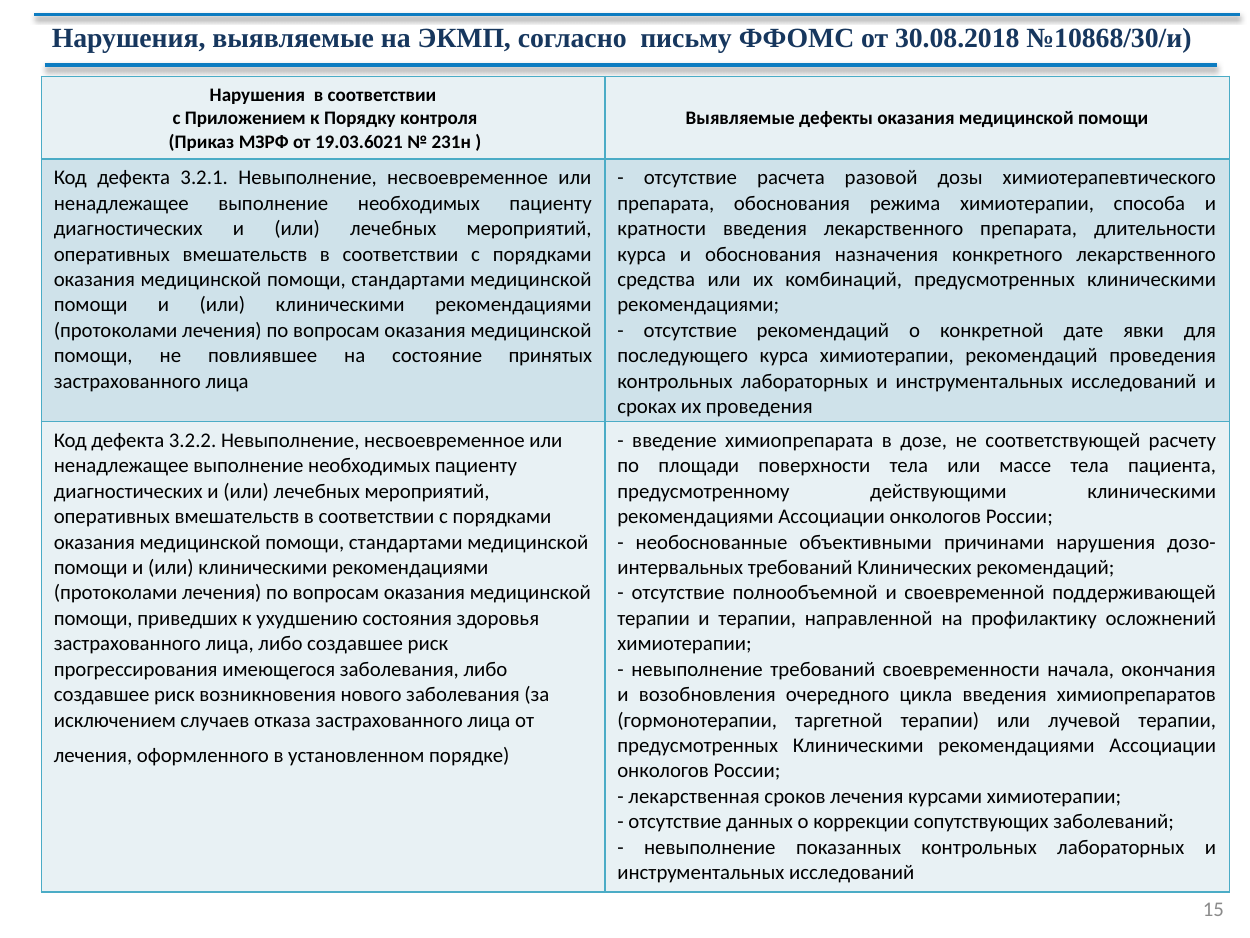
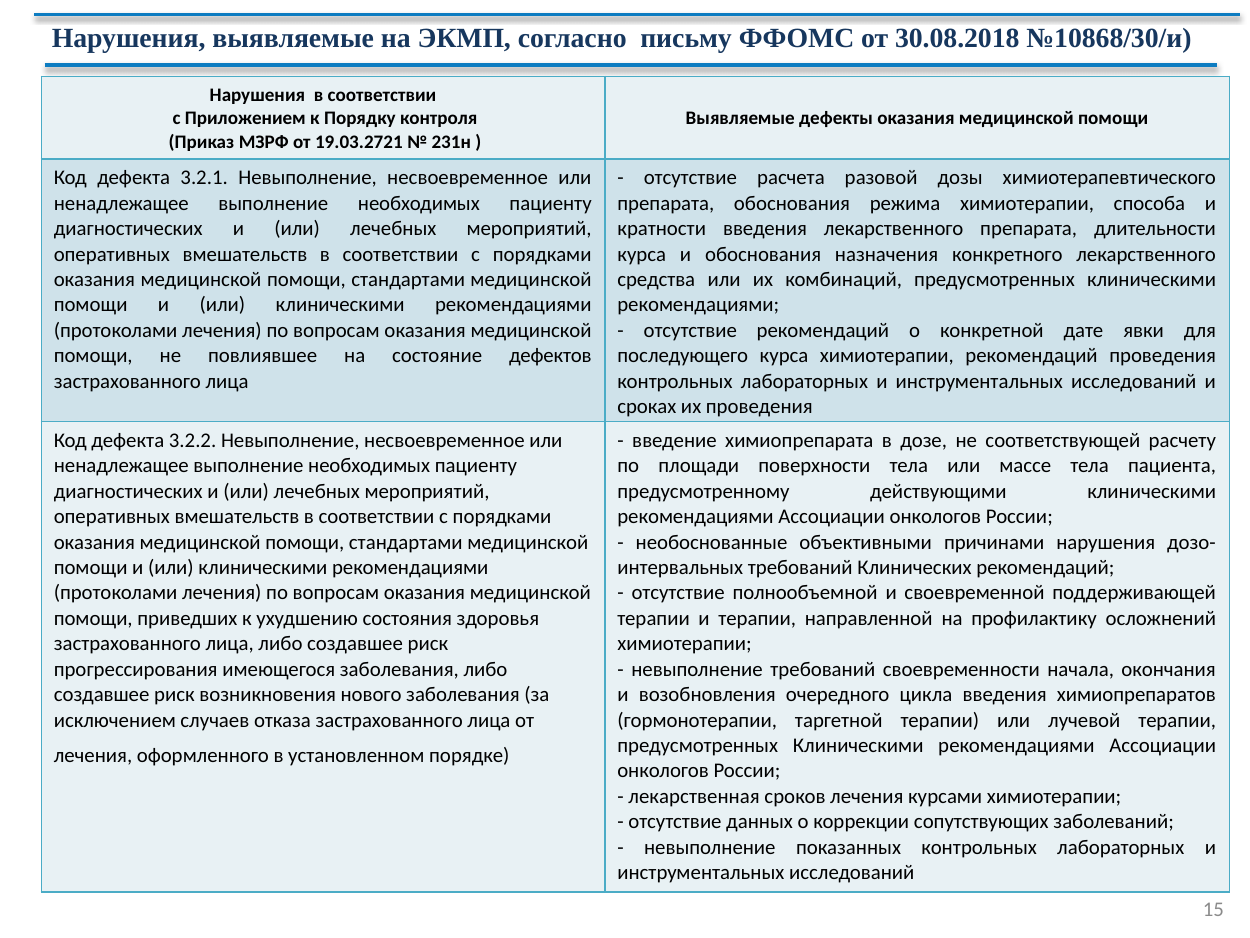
19.03.6021: 19.03.6021 -> 19.03.2721
принятых: принятых -> дефектов
